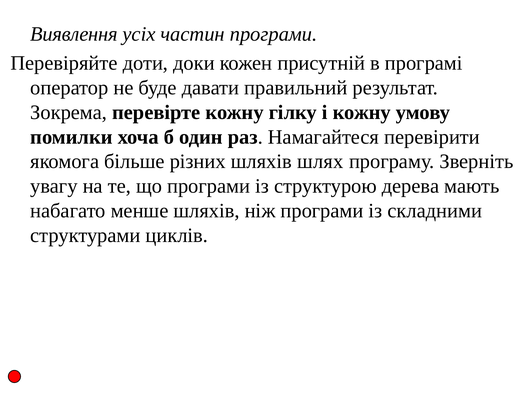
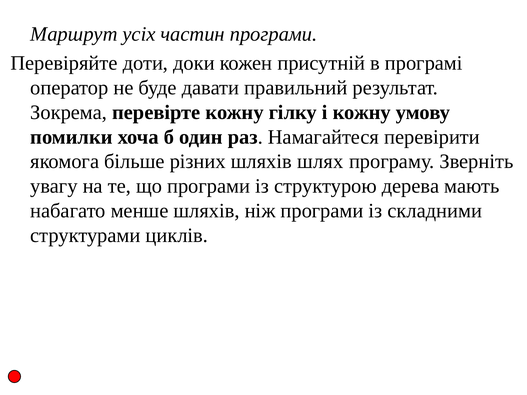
Виявлення: Виявлення -> Маршрут
